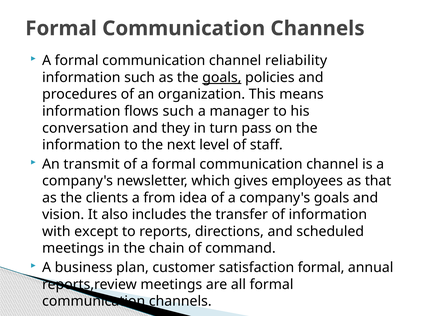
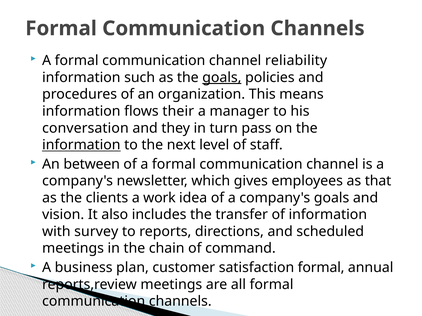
flows such: such -> their
information at (81, 145) underline: none -> present
transmit: transmit -> between
from: from -> work
except: except -> survey
